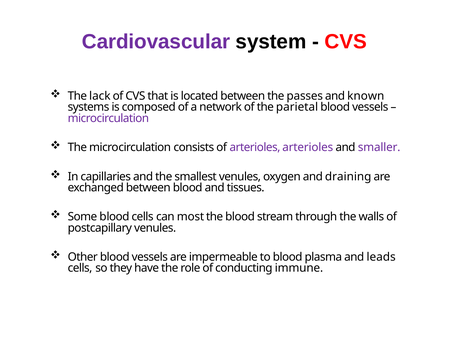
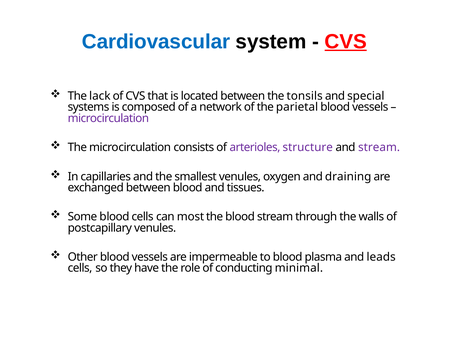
Cardiovascular colour: purple -> blue
CVS at (346, 42) underline: none -> present
passes: passes -> tonsils
known: known -> special
arterioles arterioles: arterioles -> structure
and smaller: smaller -> stream
immune: immune -> minimal
